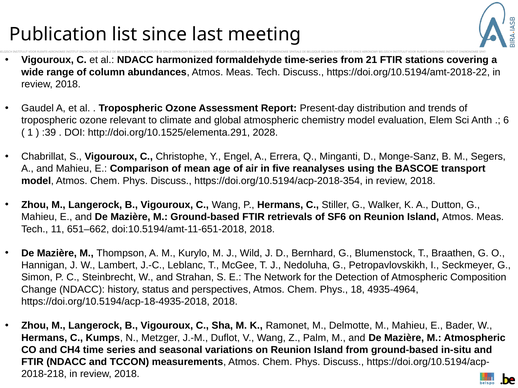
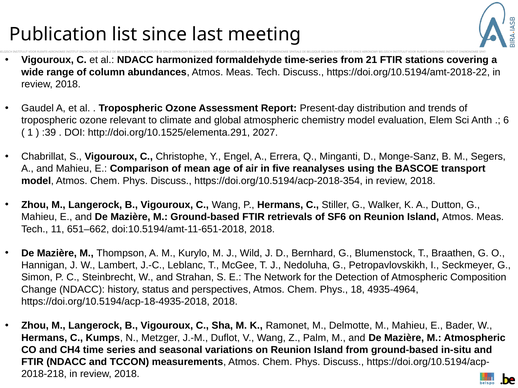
2028: 2028 -> 2027
